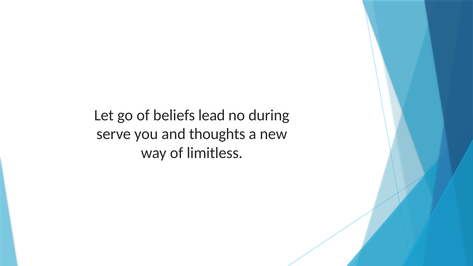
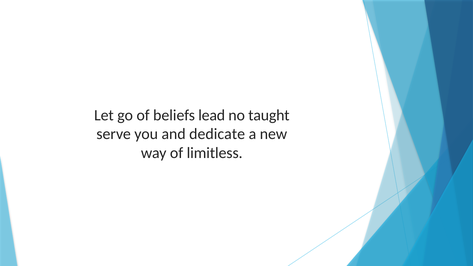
during: during -> taught
thoughts: thoughts -> dedicate
